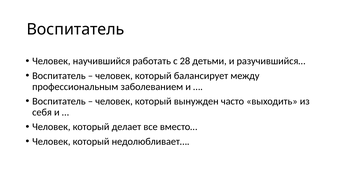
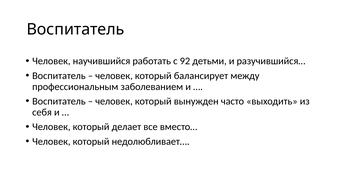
28: 28 -> 92
